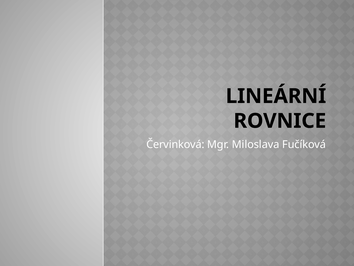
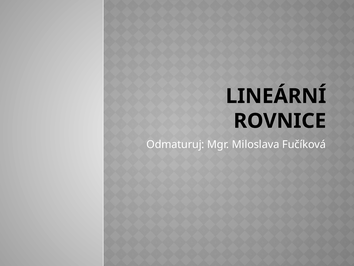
Červinková: Červinková -> Odmaturuj
